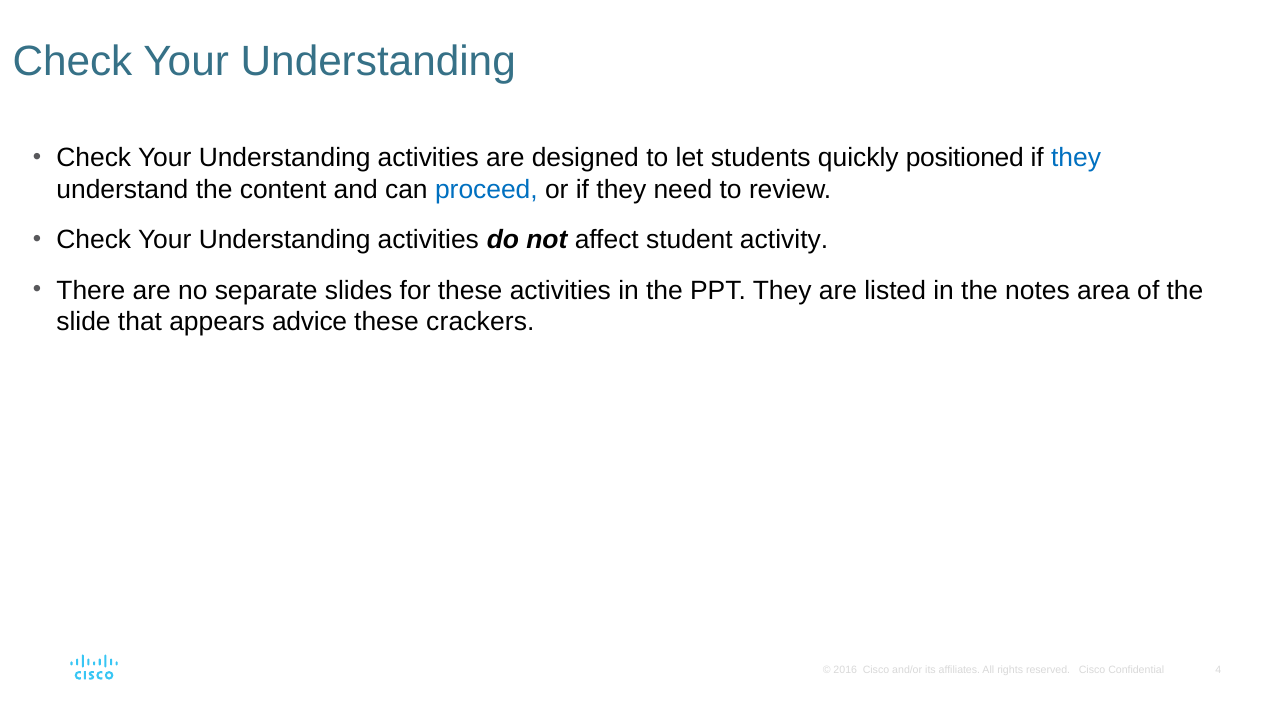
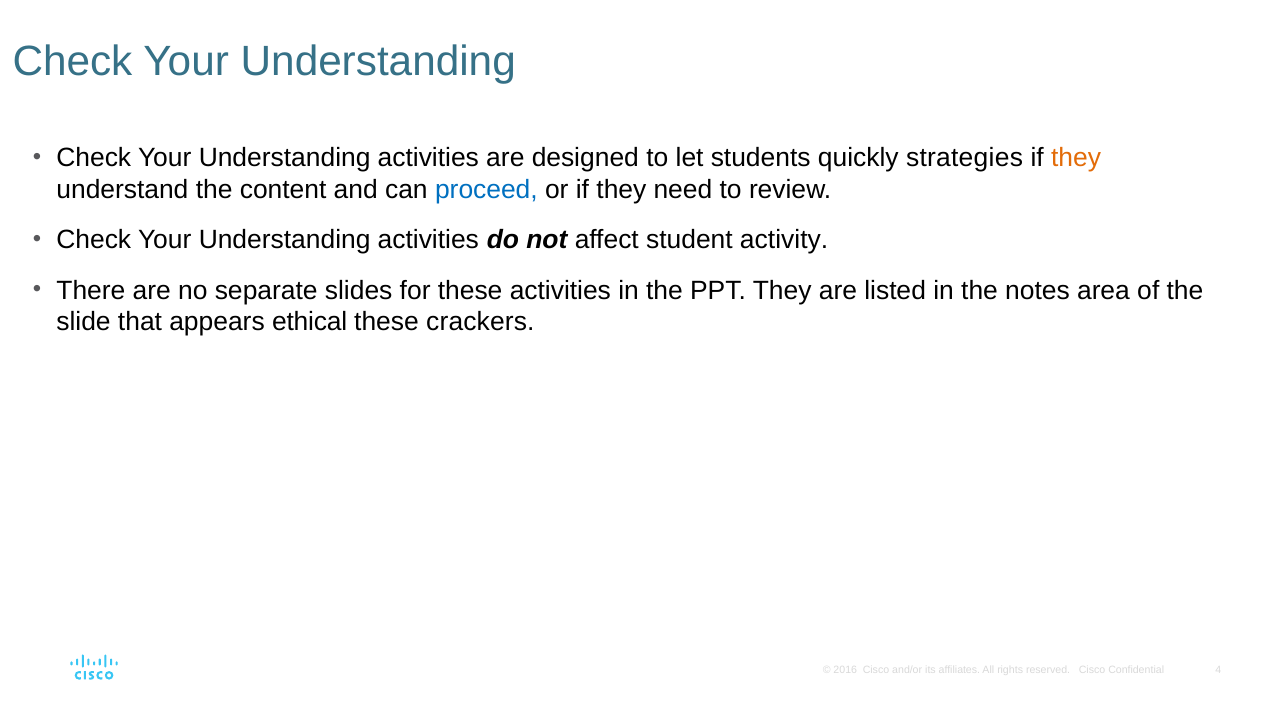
positioned: positioned -> strategies
they at (1076, 158) colour: blue -> orange
advice: advice -> ethical
